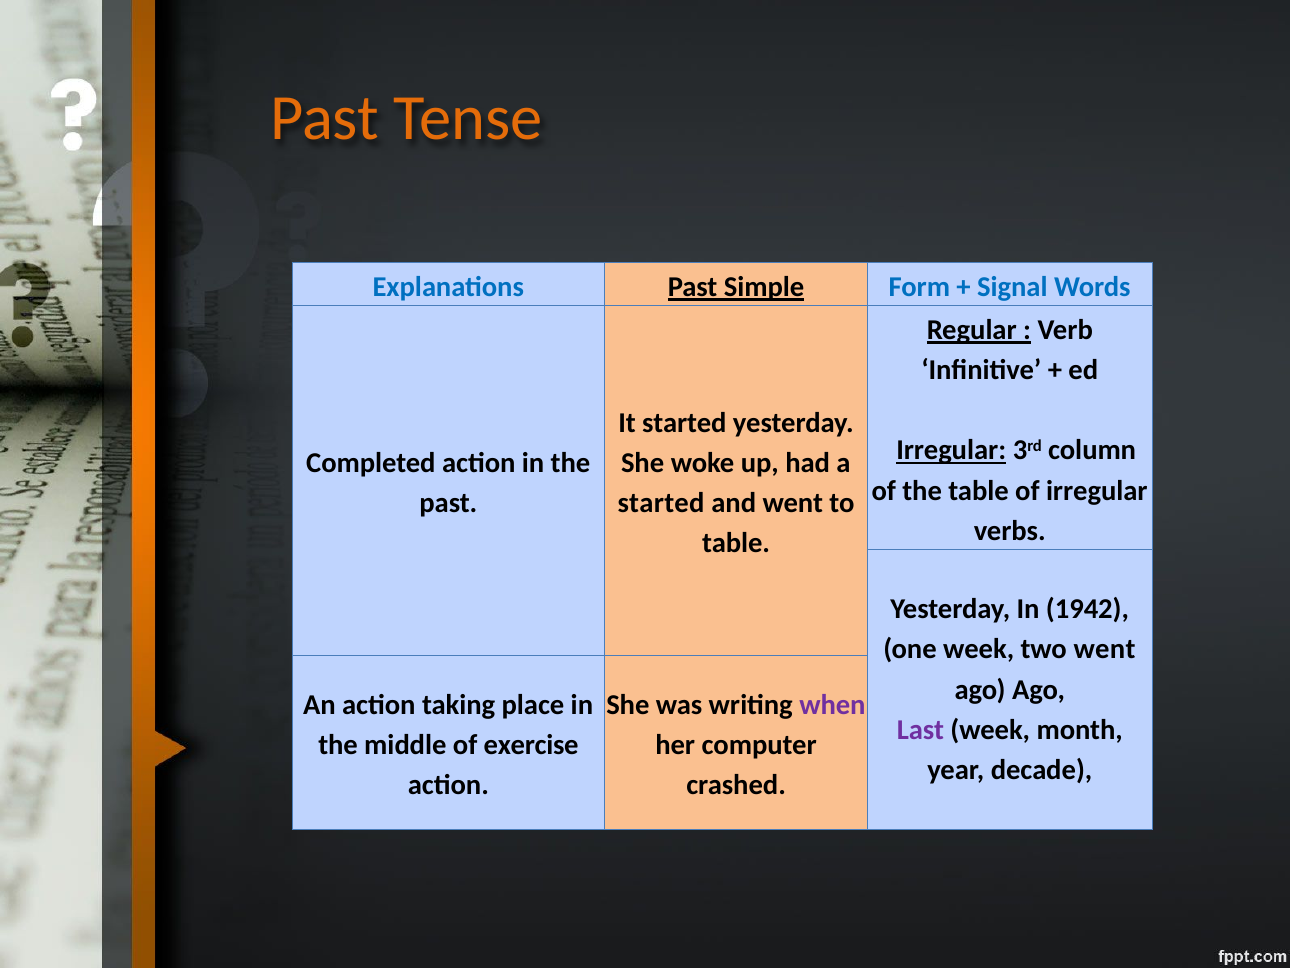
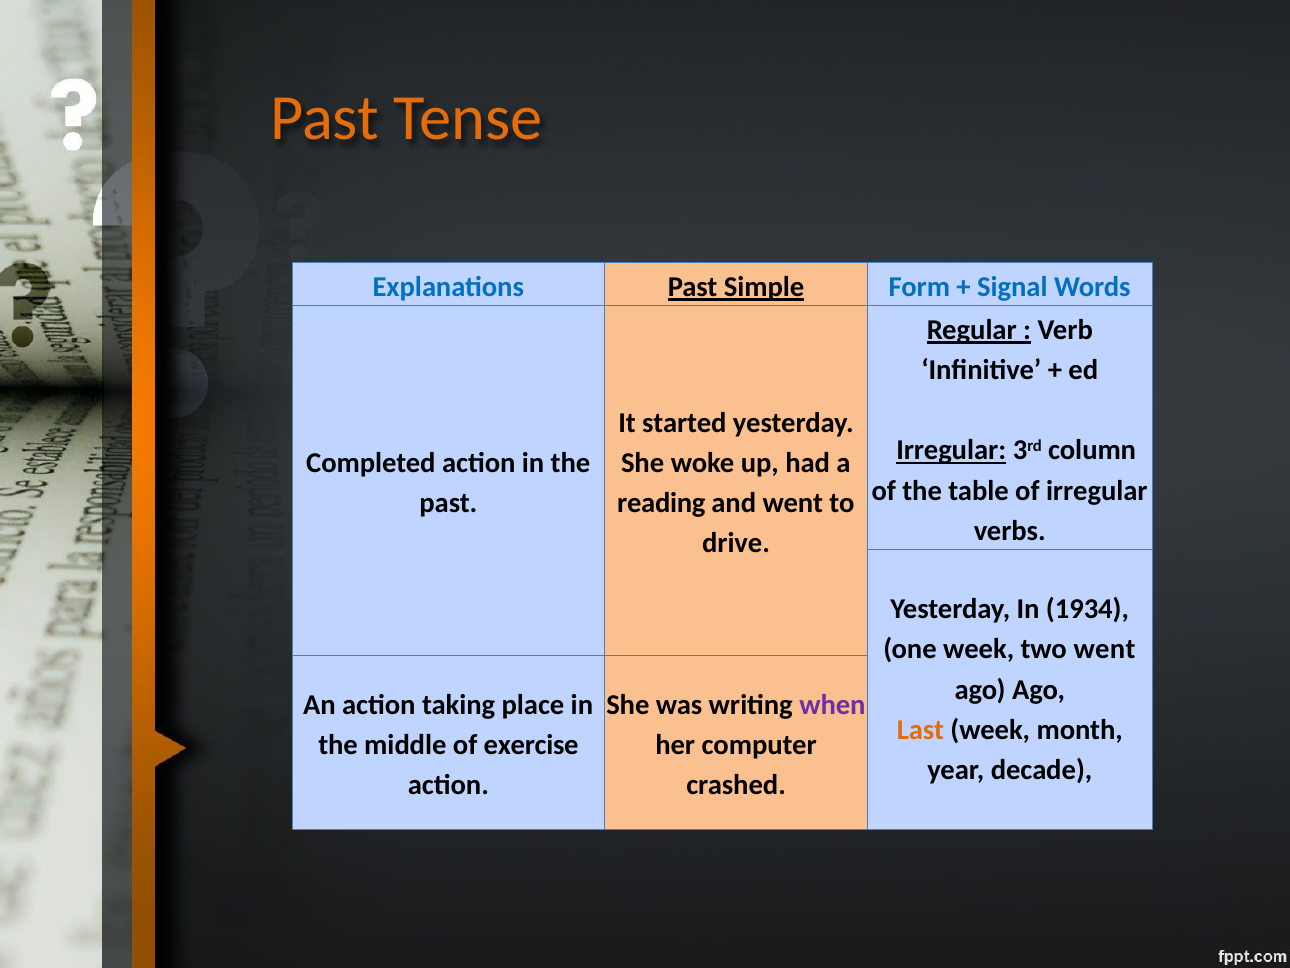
started at (661, 503): started -> reading
table at (736, 543): table -> drive
1942: 1942 -> 1934
Last colour: purple -> orange
